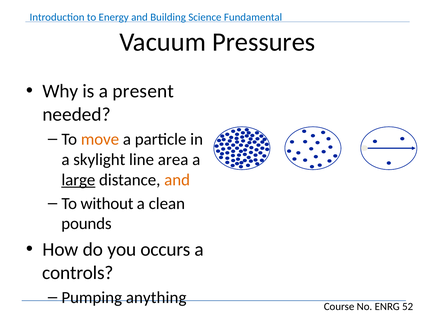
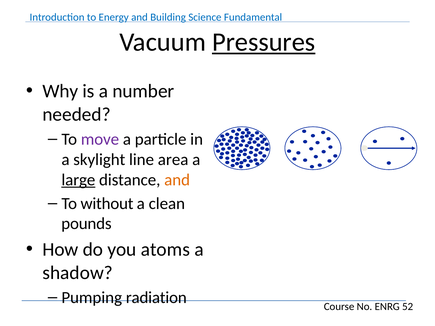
Pressures underline: none -> present
present: present -> number
move colour: orange -> purple
occurs: occurs -> atoms
controls: controls -> shadow
anything: anything -> radiation
